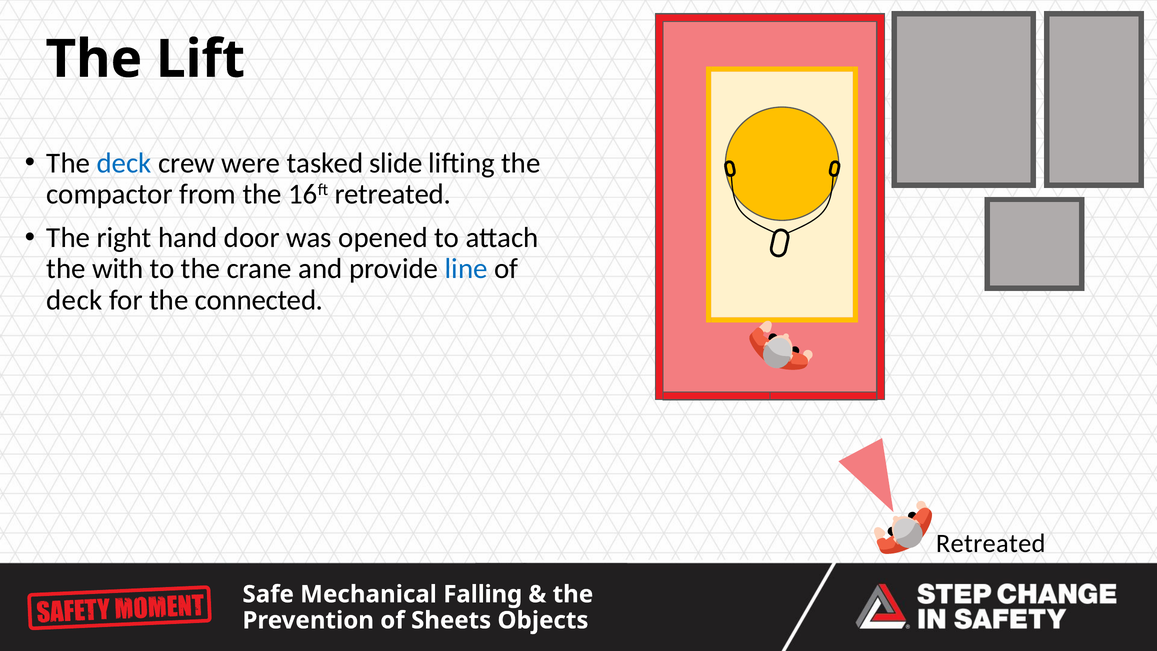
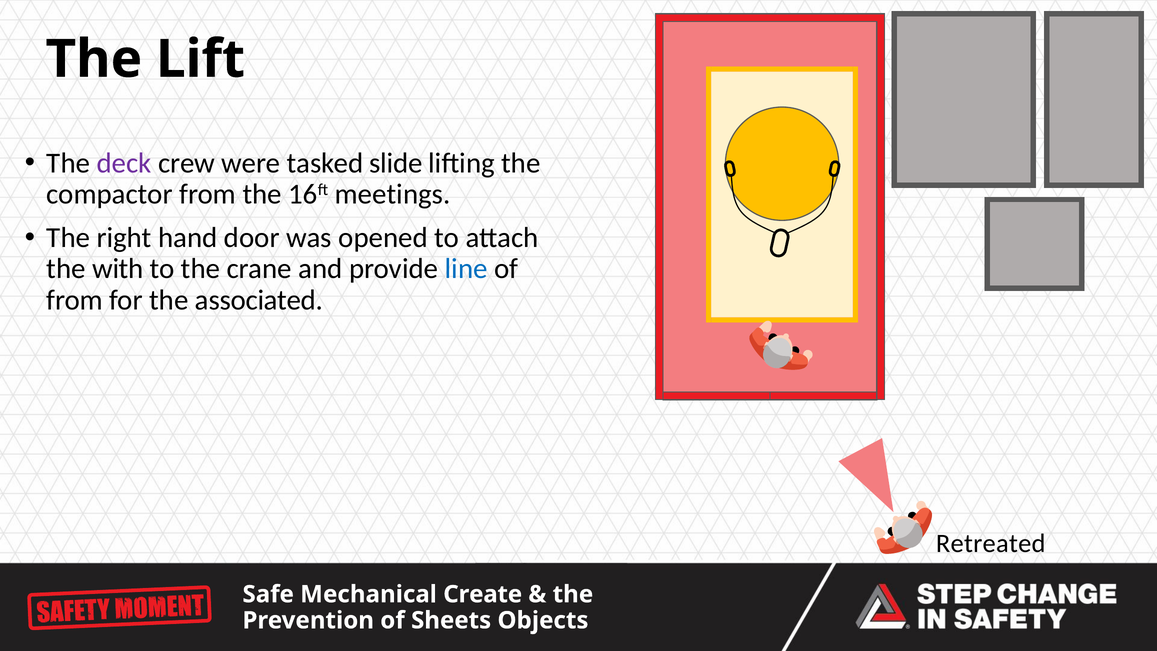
deck at (124, 163) colour: blue -> purple
16ft retreated: retreated -> meetings
deck at (74, 300): deck -> from
connected: connected -> associated
Falling: Falling -> Create
